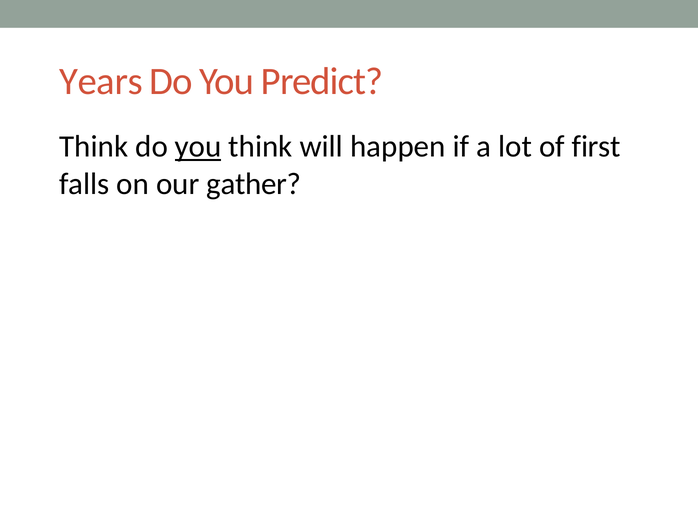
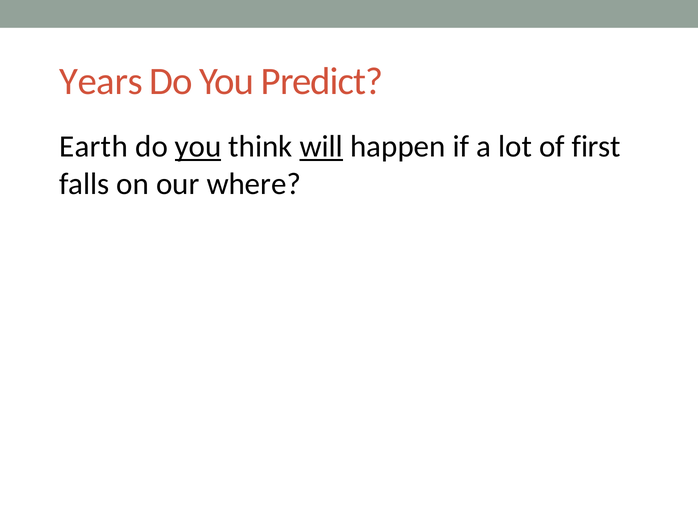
Think at (94, 146): Think -> Earth
will underline: none -> present
gather: gather -> where
